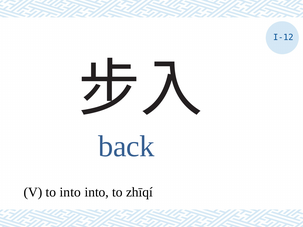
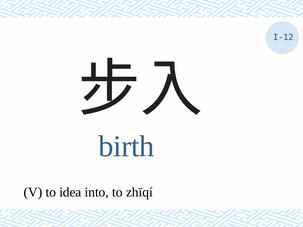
back: back -> birth
to into: into -> idea
